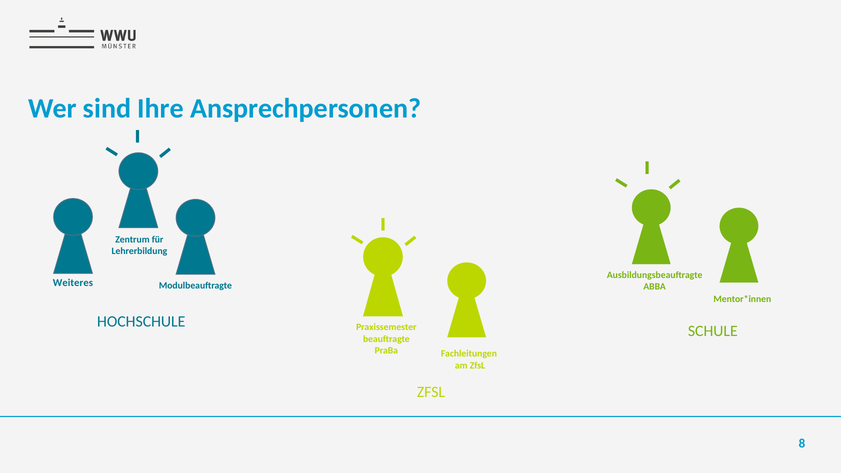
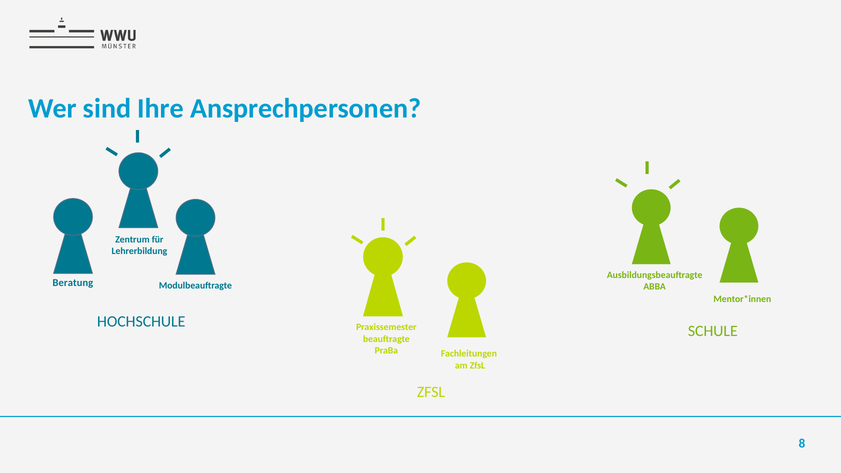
Weiteres: Weiteres -> Beratung
